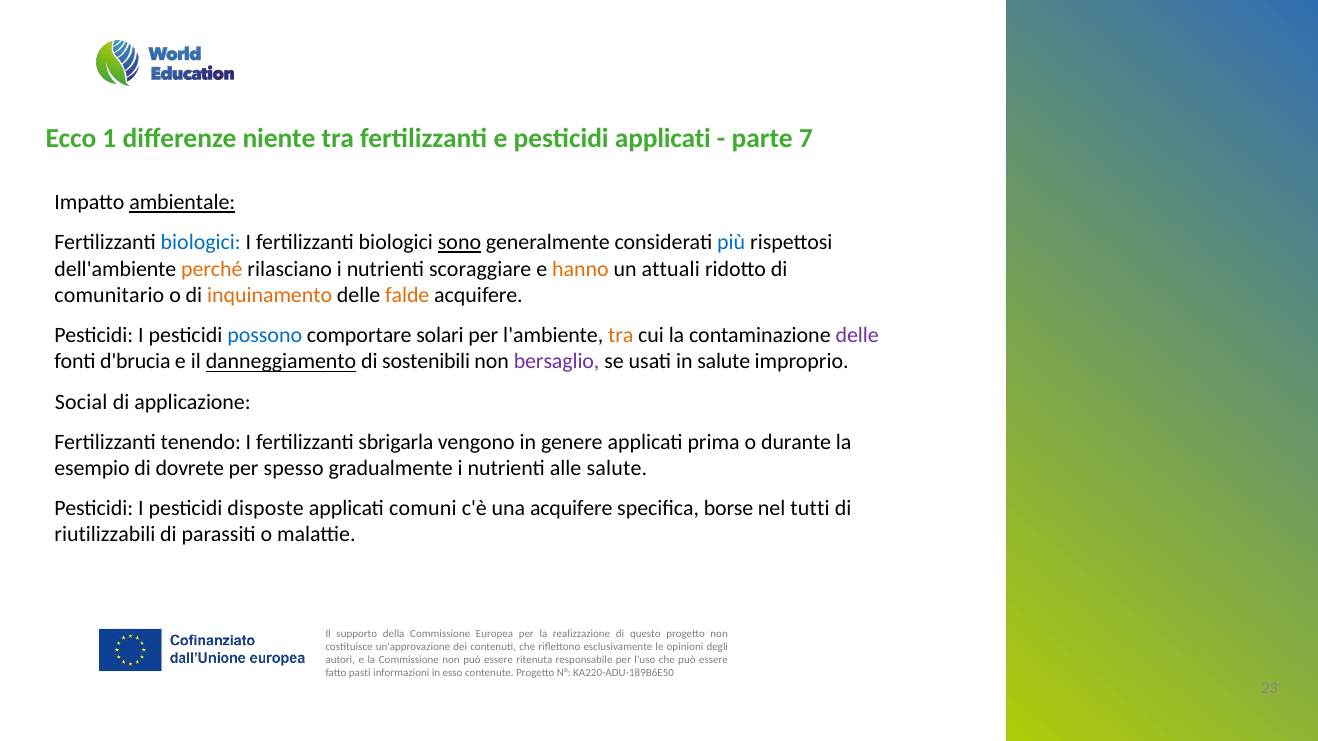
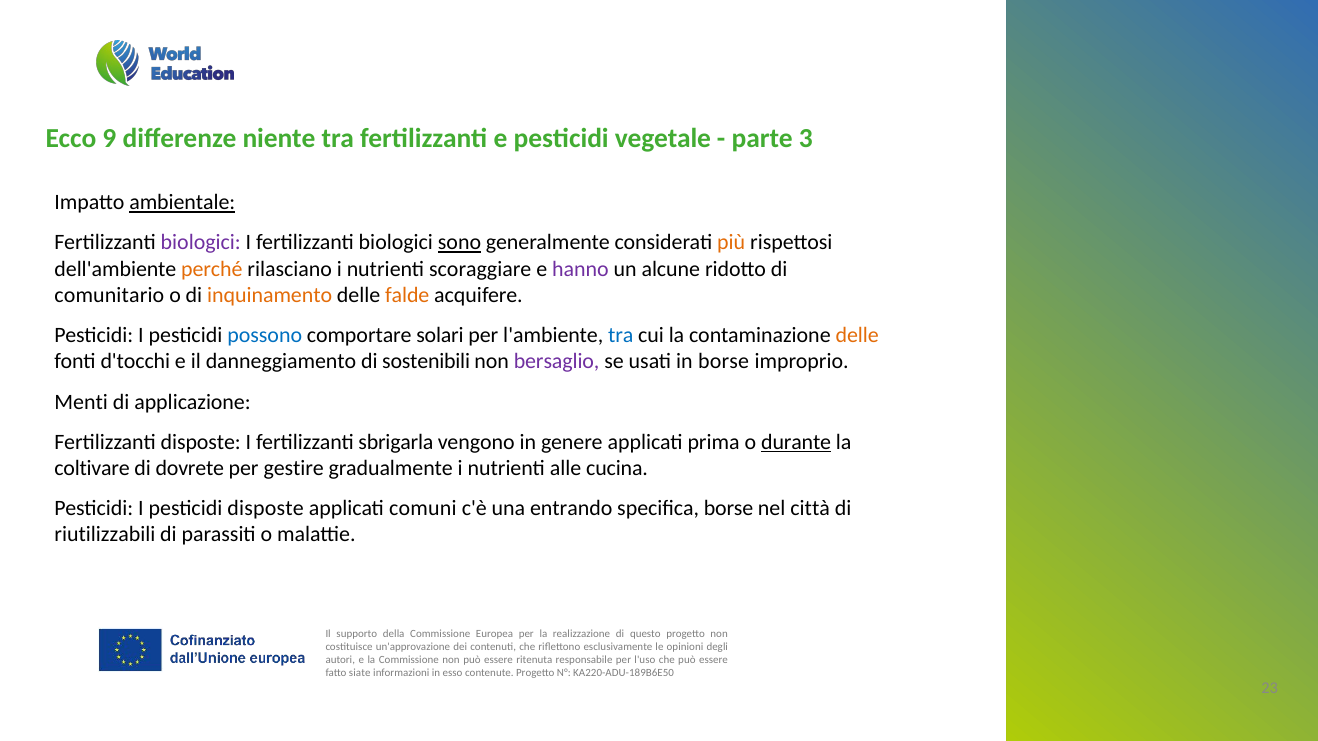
1: 1 -> 9
pesticidi applicati: applicati -> vegetale
7: 7 -> 3
biologici at (201, 243) colour: blue -> purple
più colour: blue -> orange
hanno colour: orange -> purple
attuali: attuali -> alcune
tra at (621, 336) colour: orange -> blue
delle at (857, 336) colour: purple -> orange
d'brucia: d'brucia -> d'tocchi
danneggiamento underline: present -> none
in salute: salute -> borse
Social: Social -> Menti
Fertilizzanti tenendo: tenendo -> disposte
durante underline: none -> present
esempio: esempio -> coltivare
spesso: spesso -> gestire
alle salute: salute -> cucina
una acquifere: acquifere -> entrando
tutti: tutti -> città
pasti: pasti -> siate
